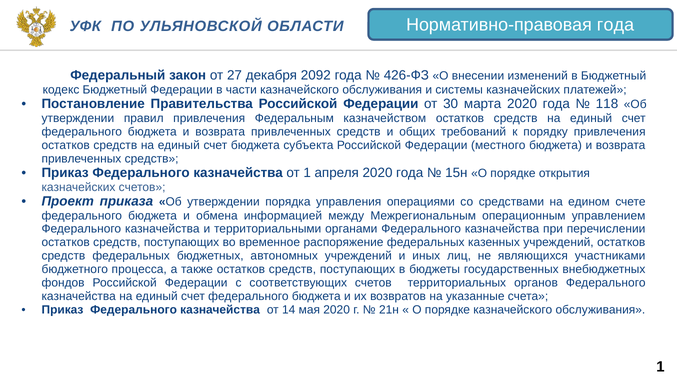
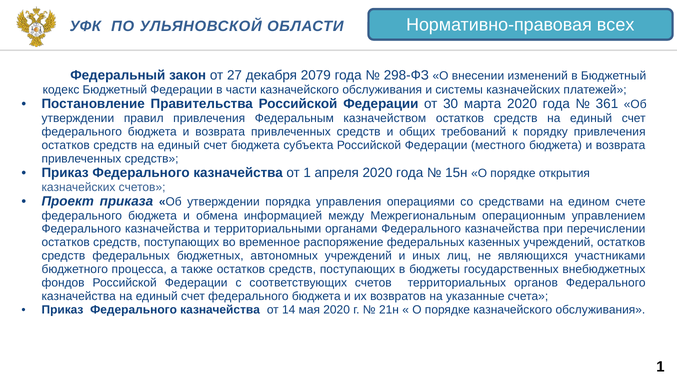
Нормативно-правовая года: года -> всех
2092: 2092 -> 2079
426-ФЗ: 426-ФЗ -> 298-ФЗ
118: 118 -> 361
